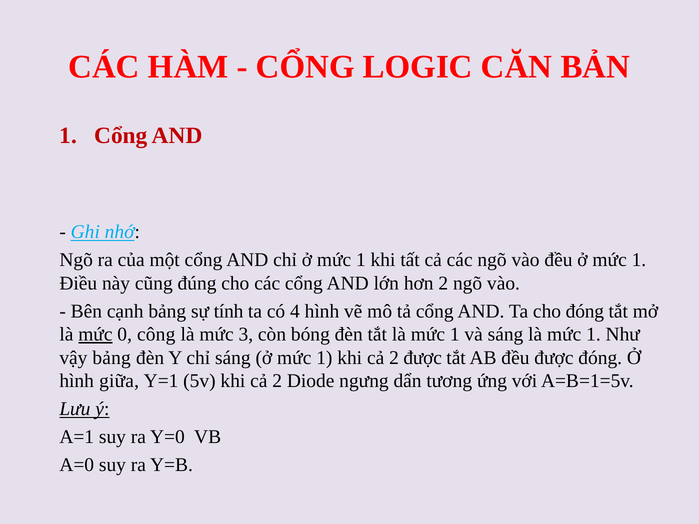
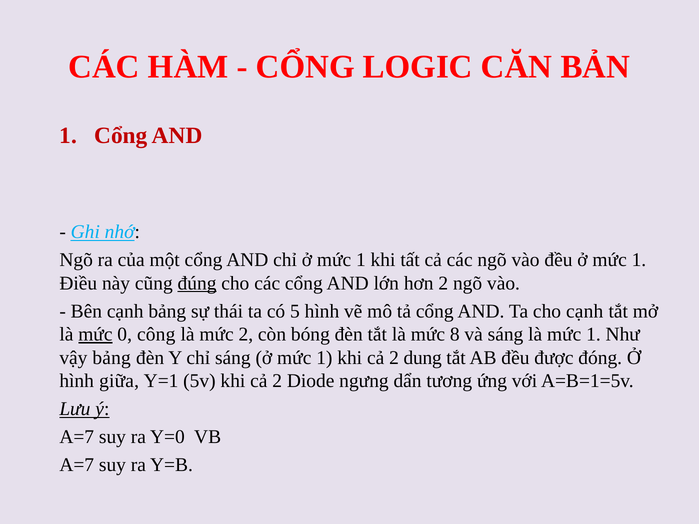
đúng underline: none -> present
tính: tính -> thái
4: 4 -> 5
cho đóng: đóng -> cạnh
mức 3: 3 -> 2
tắt là mức 1: 1 -> 8
2 được: được -> dung
A=1 at (77, 437): A=1 -> A=7
A=0 at (77, 465): A=0 -> A=7
